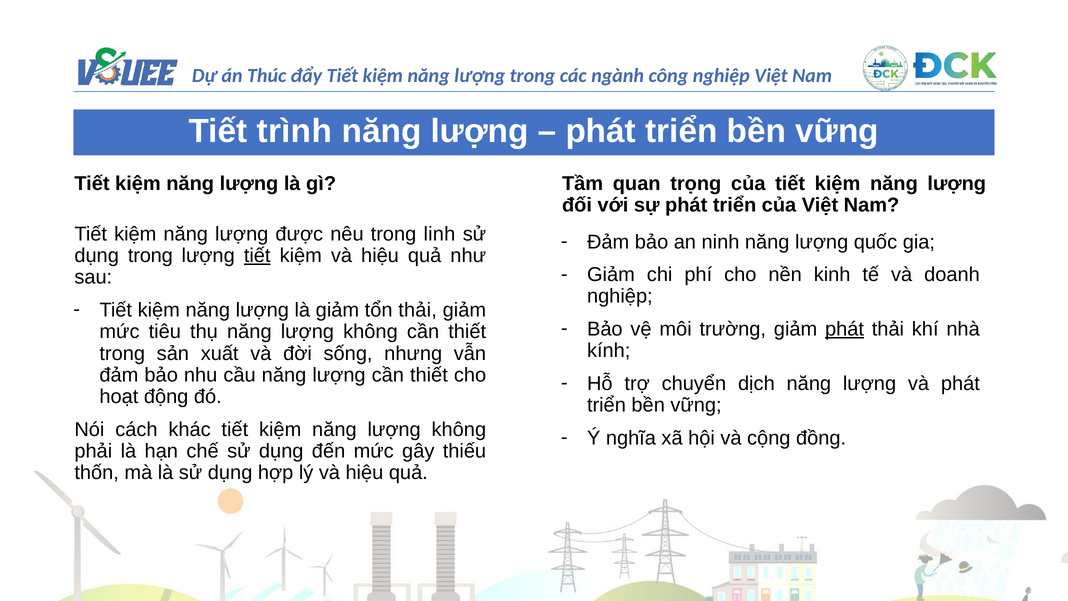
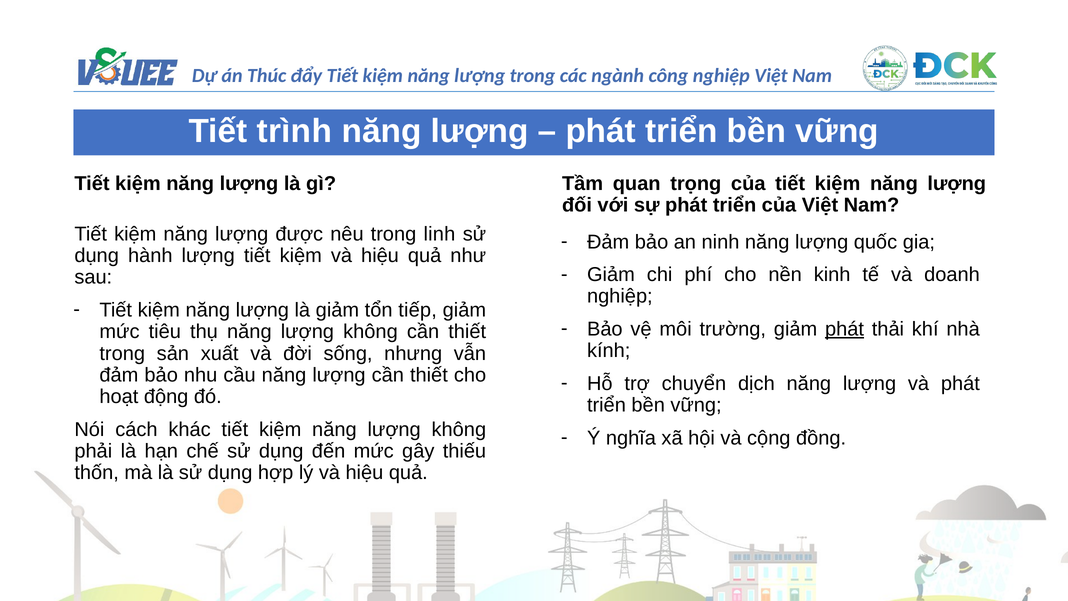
dụng trong: trong -> hành
tiết at (257, 256) underline: present -> none
tổn thải: thải -> tiếp
